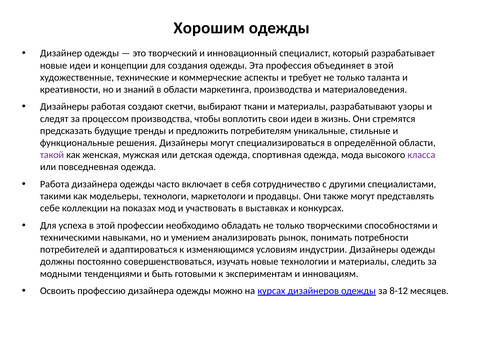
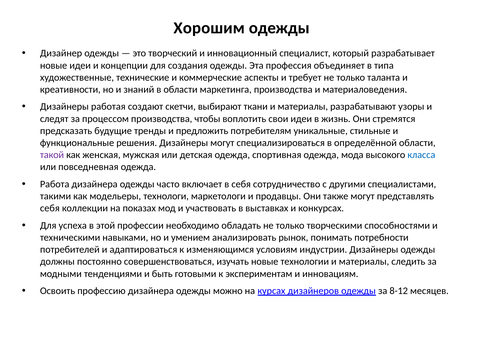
объединяет в этой: этой -> типа
класса colour: purple -> blue
себе at (50, 208): себе -> себя
